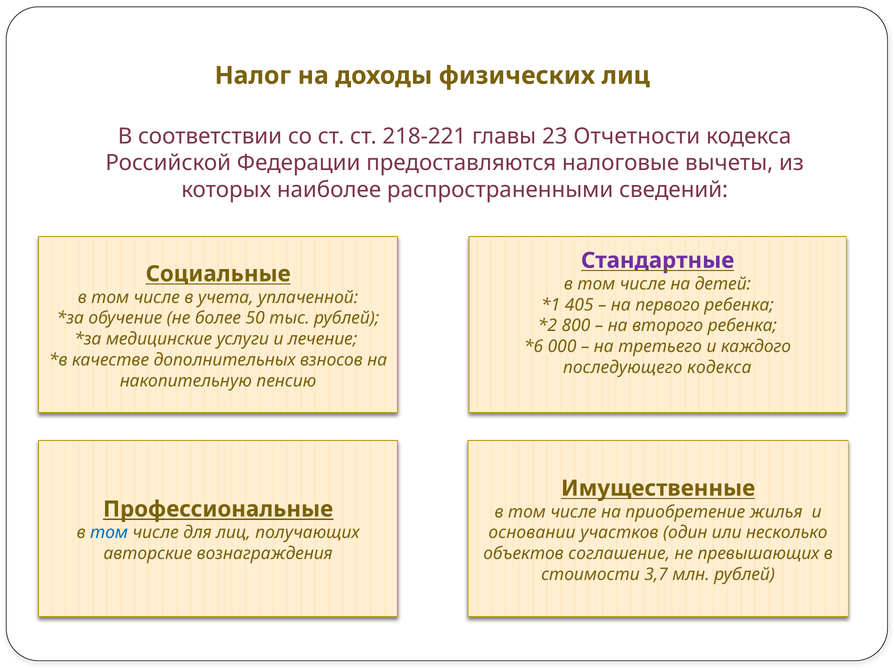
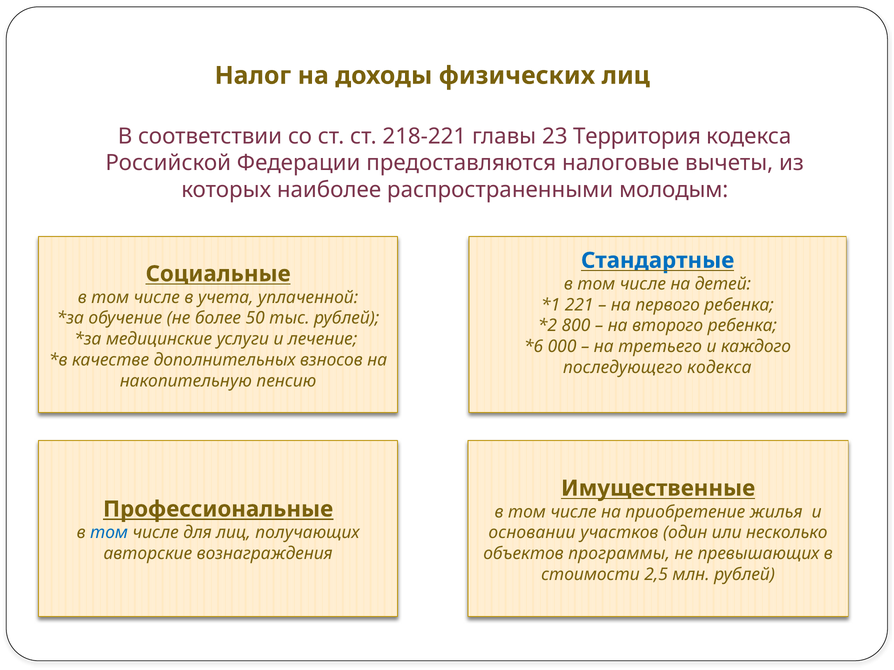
Отчетности: Отчетности -> Территория
сведений: сведений -> молодым
Стандартные colour: purple -> blue
405: 405 -> 221
соглашение: соглашение -> программы
3,7: 3,7 -> 2,5
